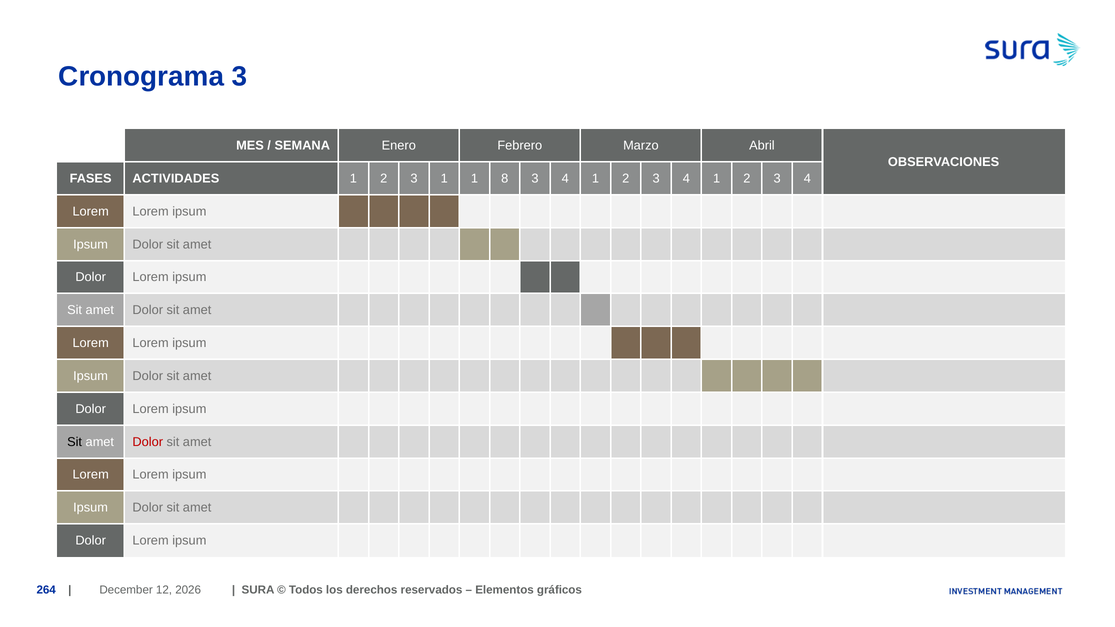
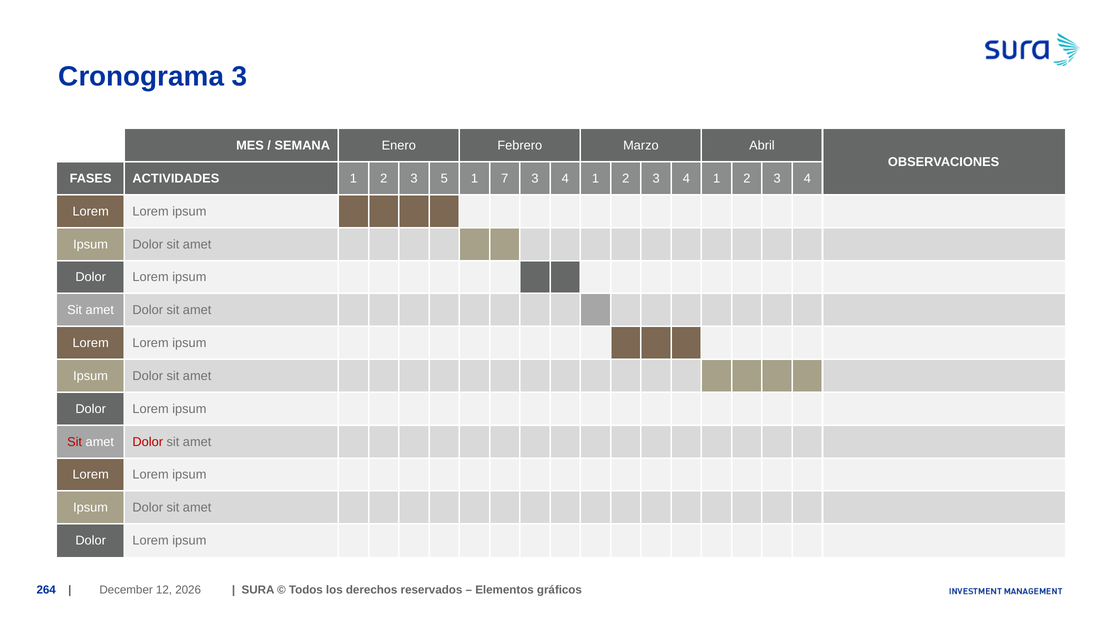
3 1: 1 -> 5
8: 8 -> 7
Sit at (75, 442) colour: black -> red
